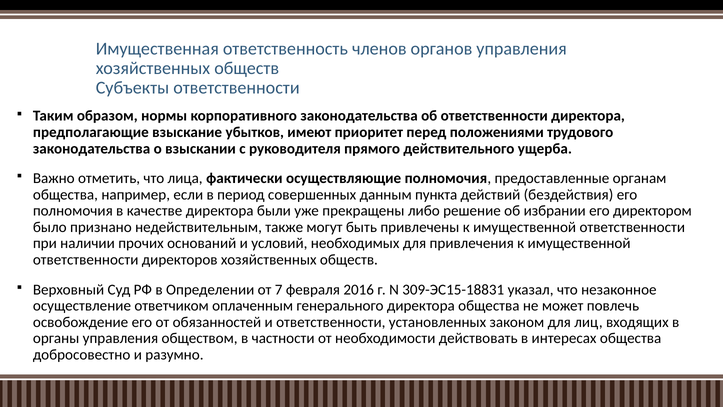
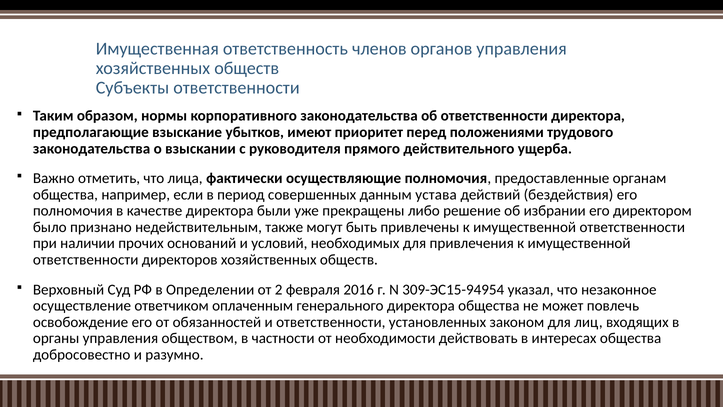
пункта: пункта -> устава
7: 7 -> 2
309-ЭС15-18831: 309-ЭС15-18831 -> 309-ЭС15-94954
